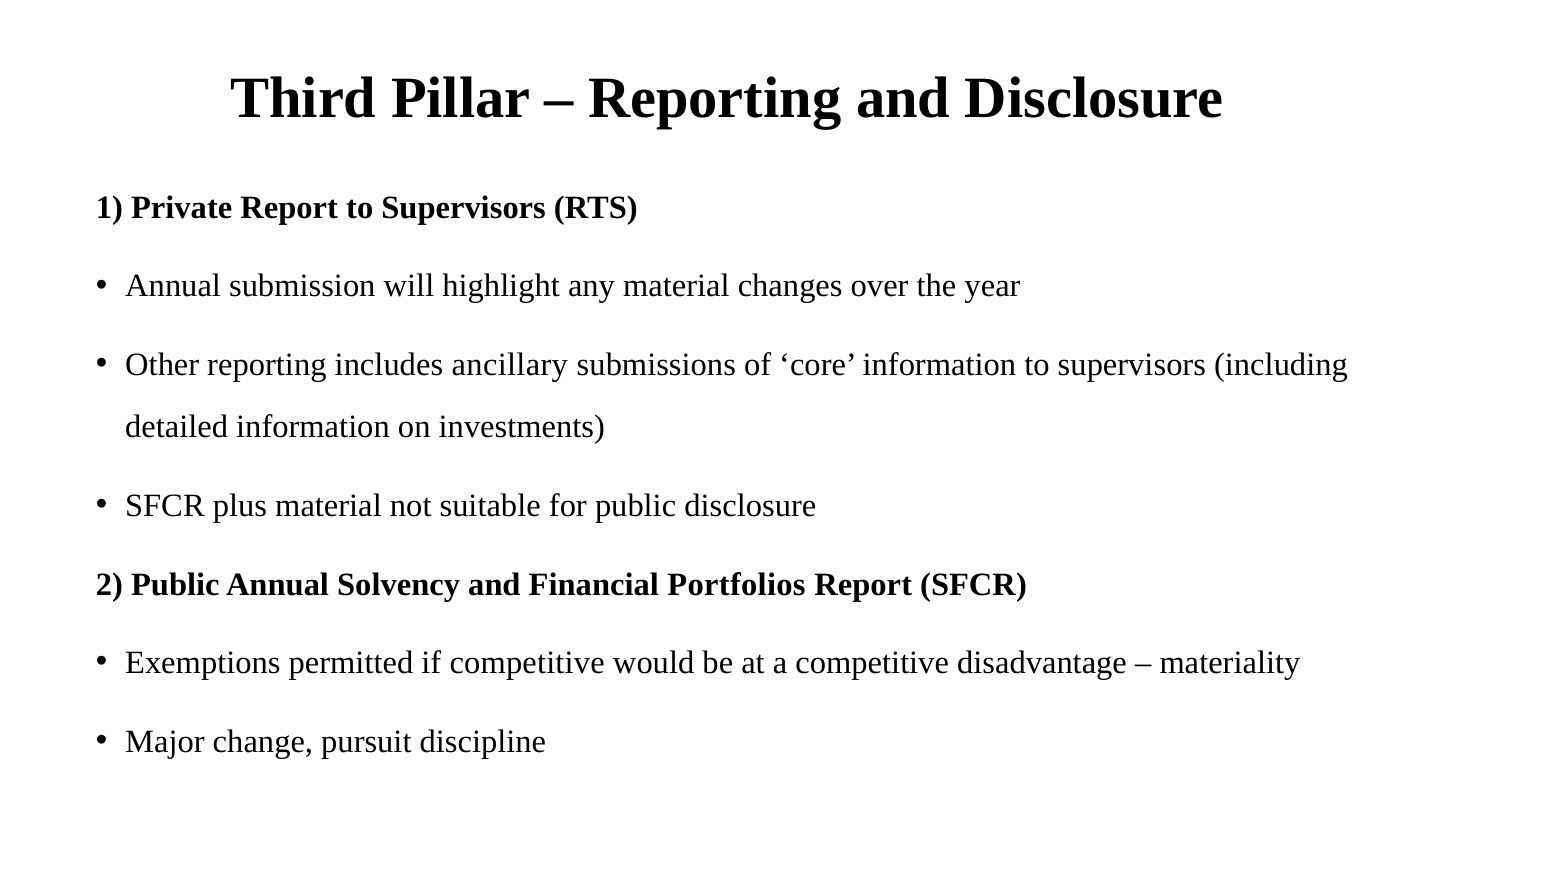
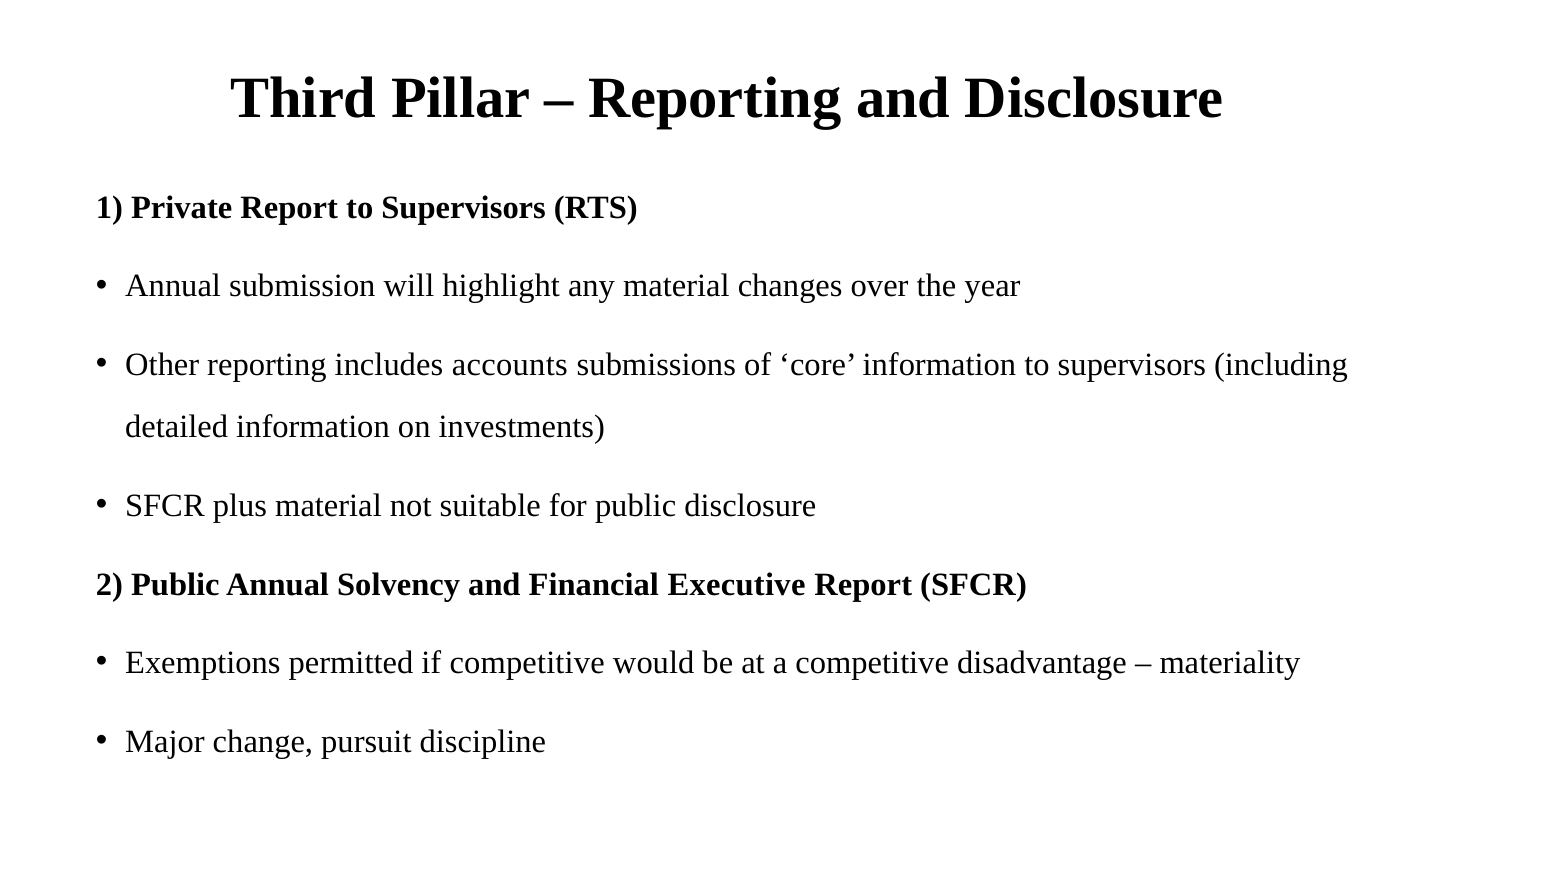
ancillary: ancillary -> accounts
Portfolios: Portfolios -> Executive
